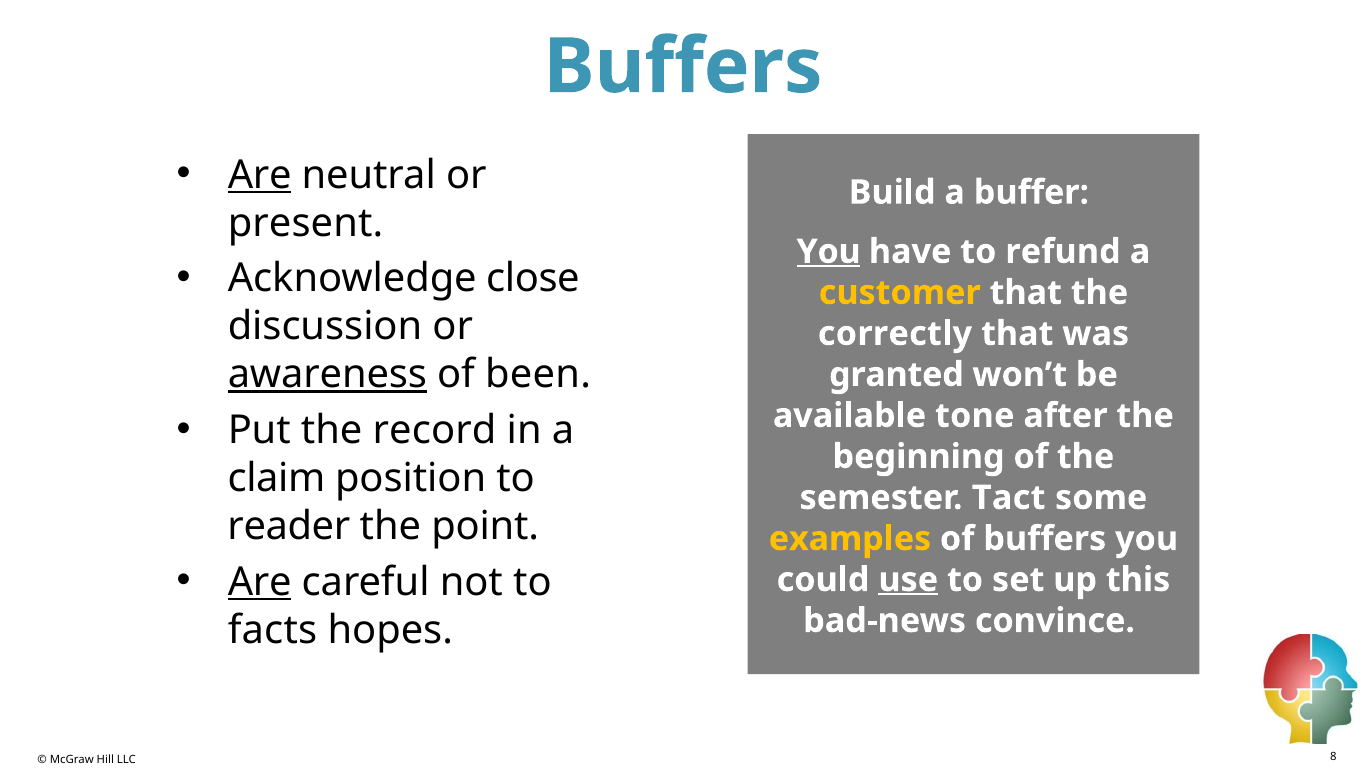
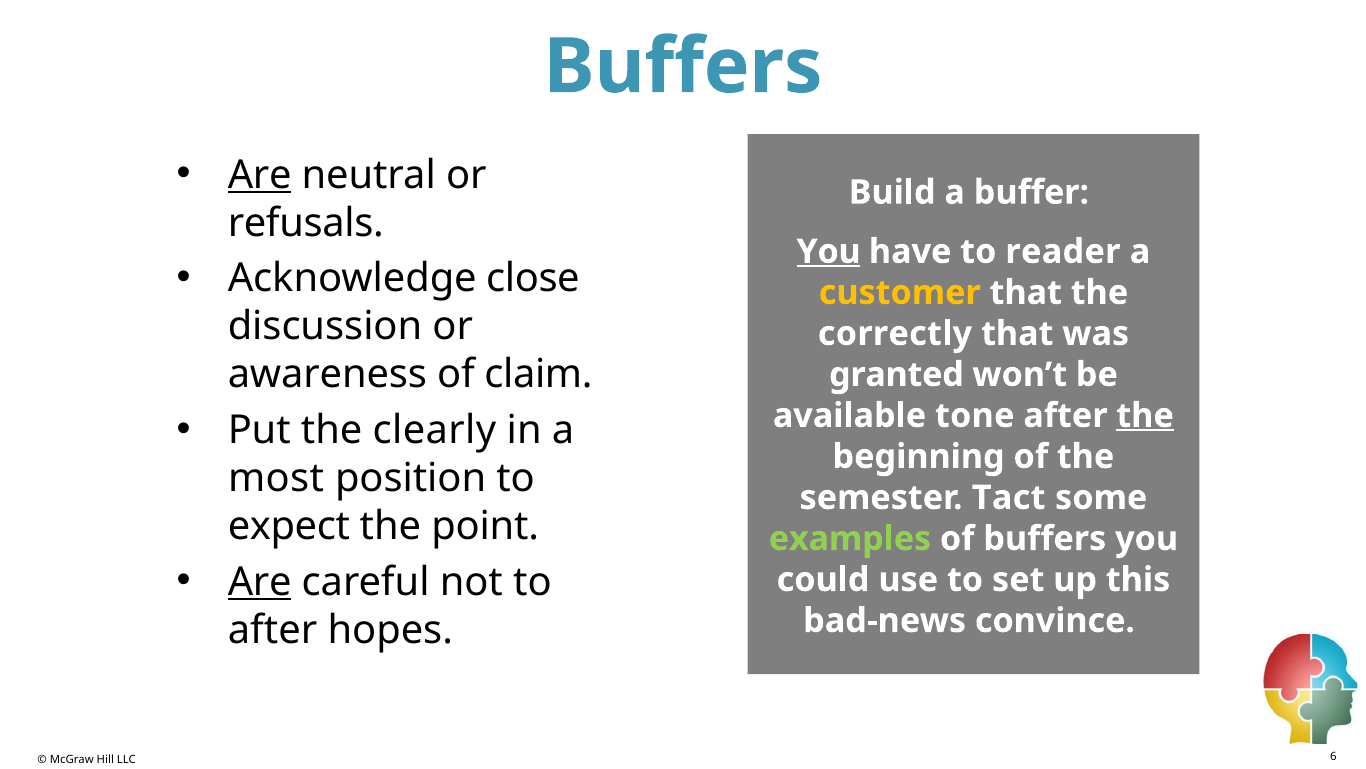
present: present -> refusals
refund: refund -> reader
awareness underline: present -> none
been: been -> claim
record: record -> clearly
the at (1145, 415) underline: none -> present
claim: claim -> most
reader: reader -> expect
examples colour: yellow -> light green
use underline: present -> none
facts at (273, 629): facts -> after
8: 8 -> 6
